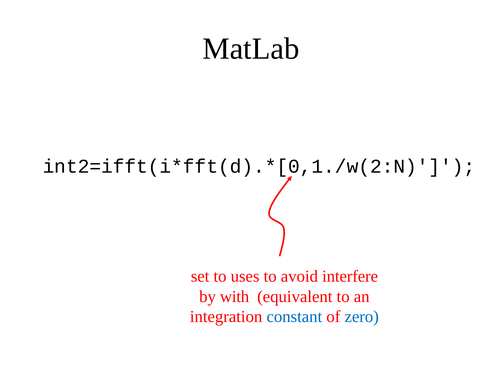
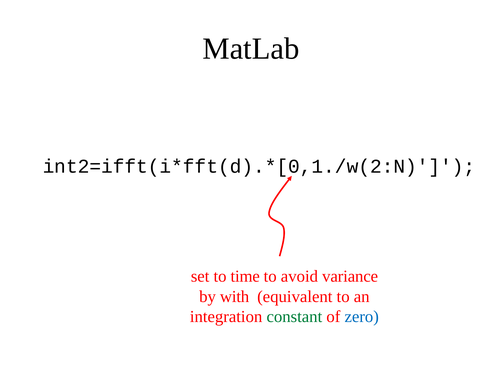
uses: uses -> time
interfere: interfere -> variance
constant colour: blue -> green
